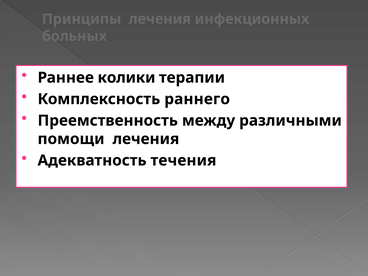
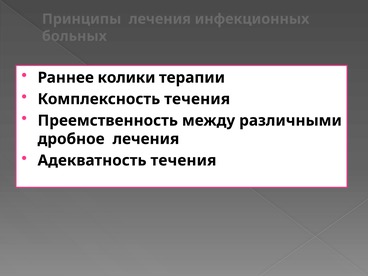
Комплексность раннего: раннего -> течения
помощи: помощи -> дробное
